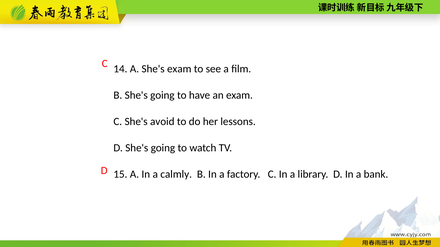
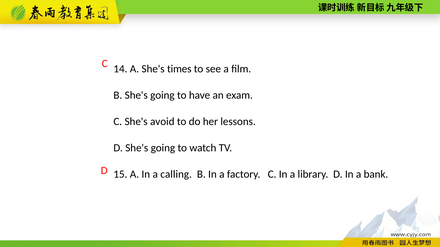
She's exam: exam -> times
calmly: calmly -> calling
